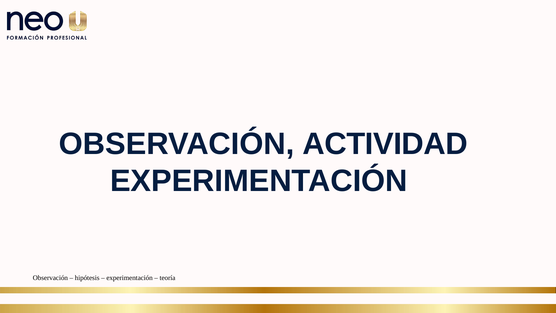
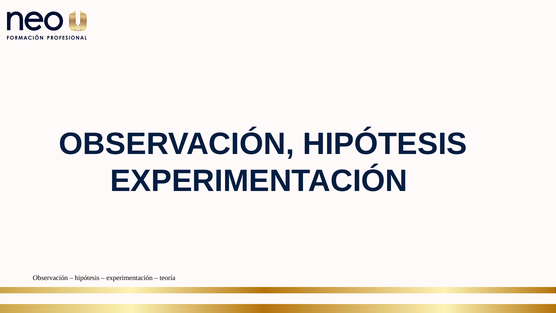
OBSERVACIÓN ACTIVIDAD: ACTIVIDAD -> HIPÓTESIS
